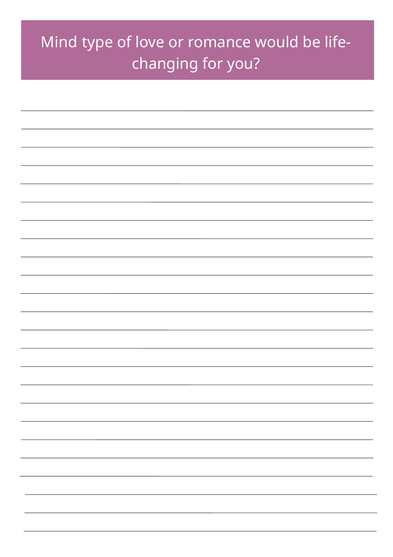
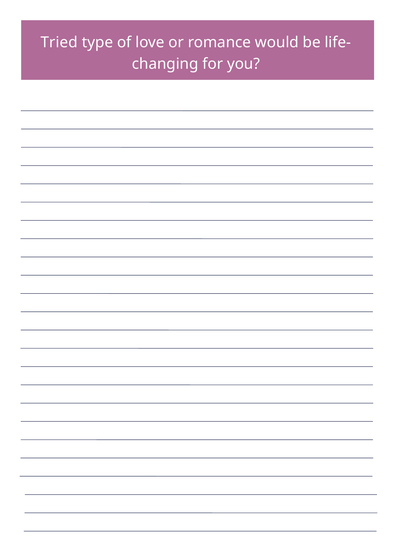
Mind: Mind -> Tried
